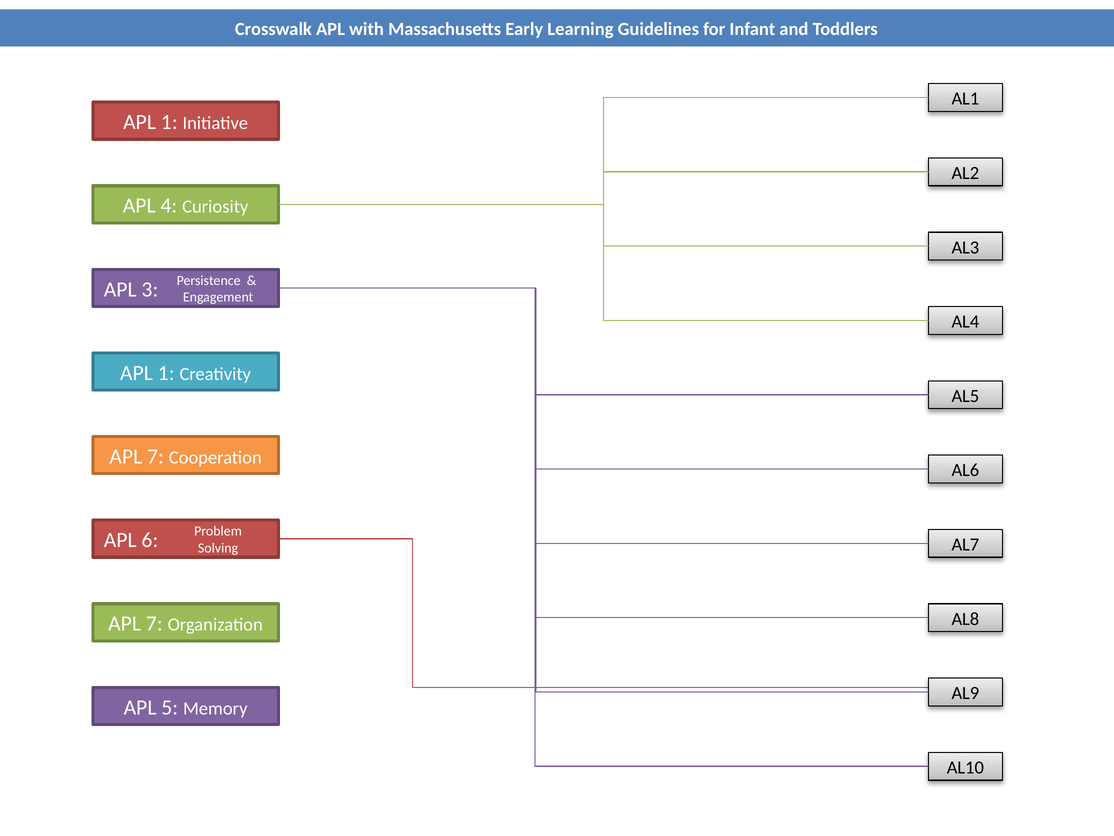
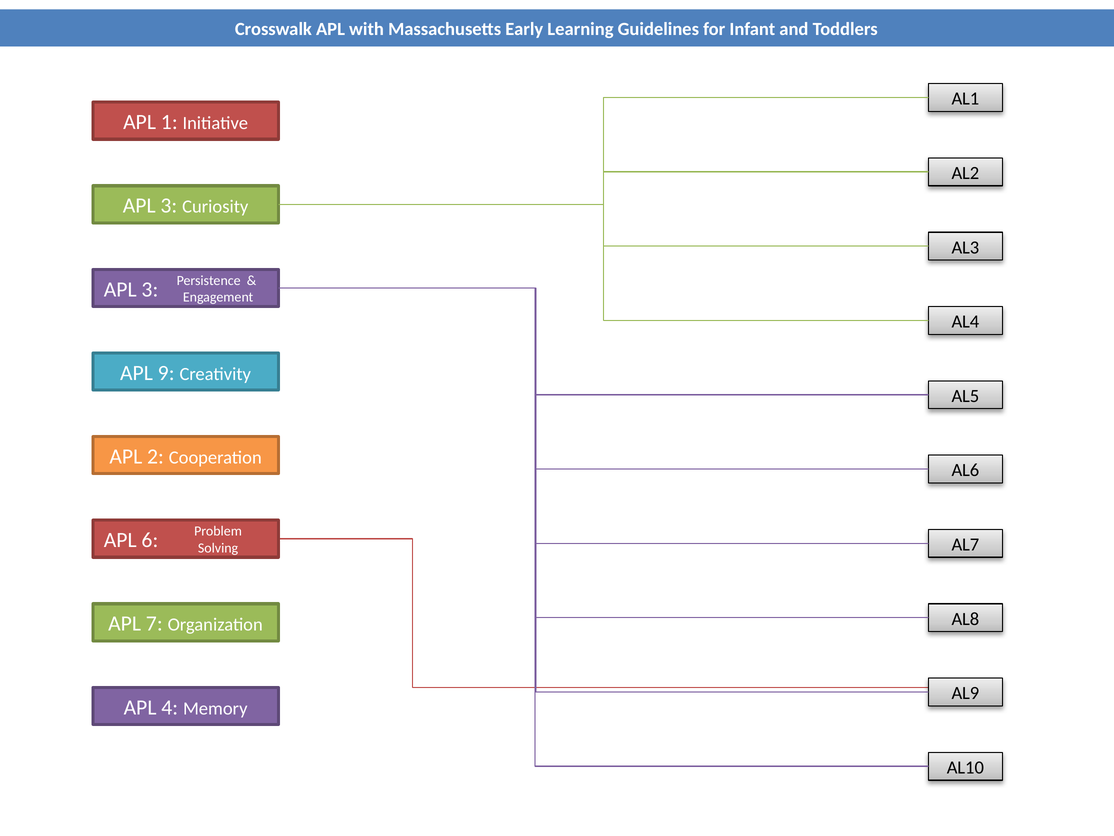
4 at (169, 206): 4 -> 3
1 at (166, 373): 1 -> 9
7 at (155, 456): 7 -> 2
5: 5 -> 4
